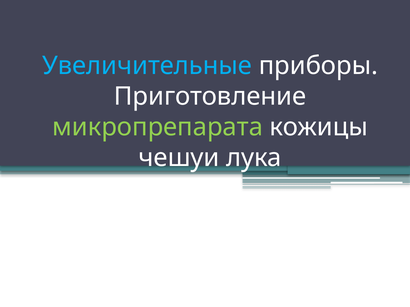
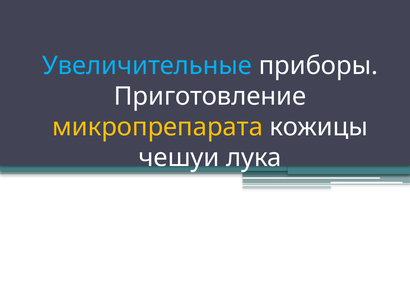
микропрепарата colour: light green -> yellow
